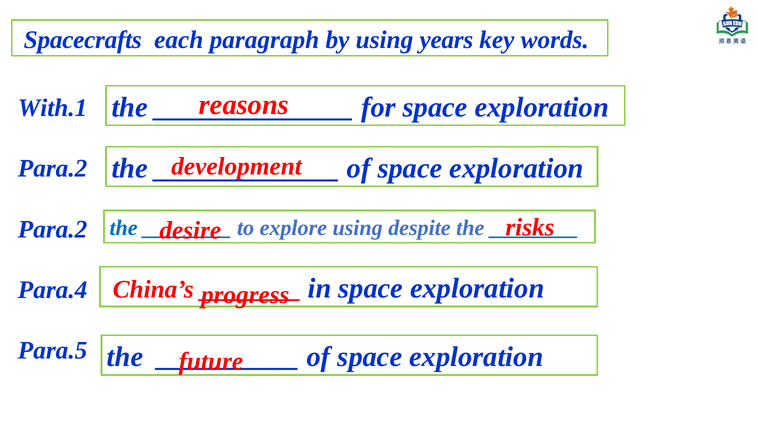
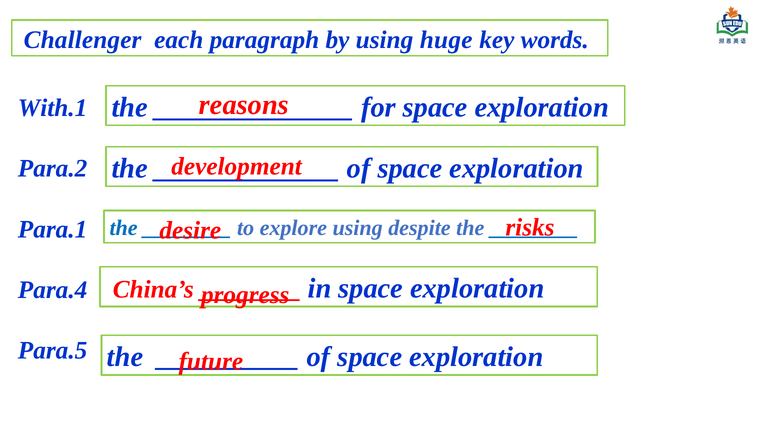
Spacecrafts: Spacecrafts -> Challenger
years: years -> huge
Para.2 at (53, 229): Para.2 -> Para.1
